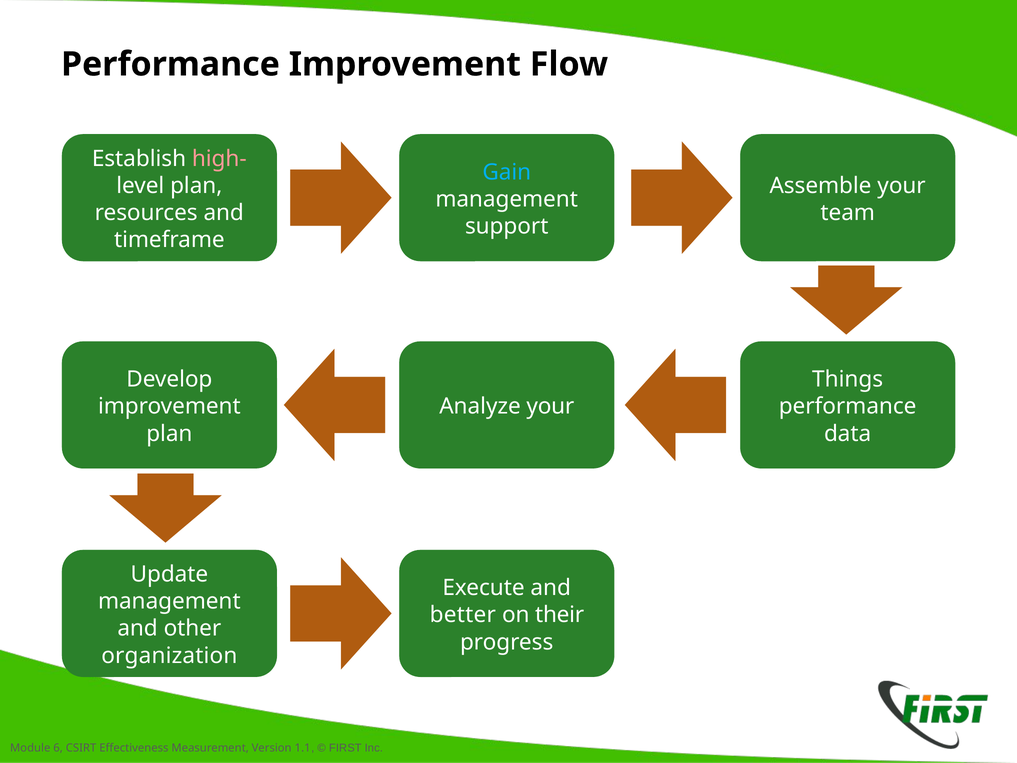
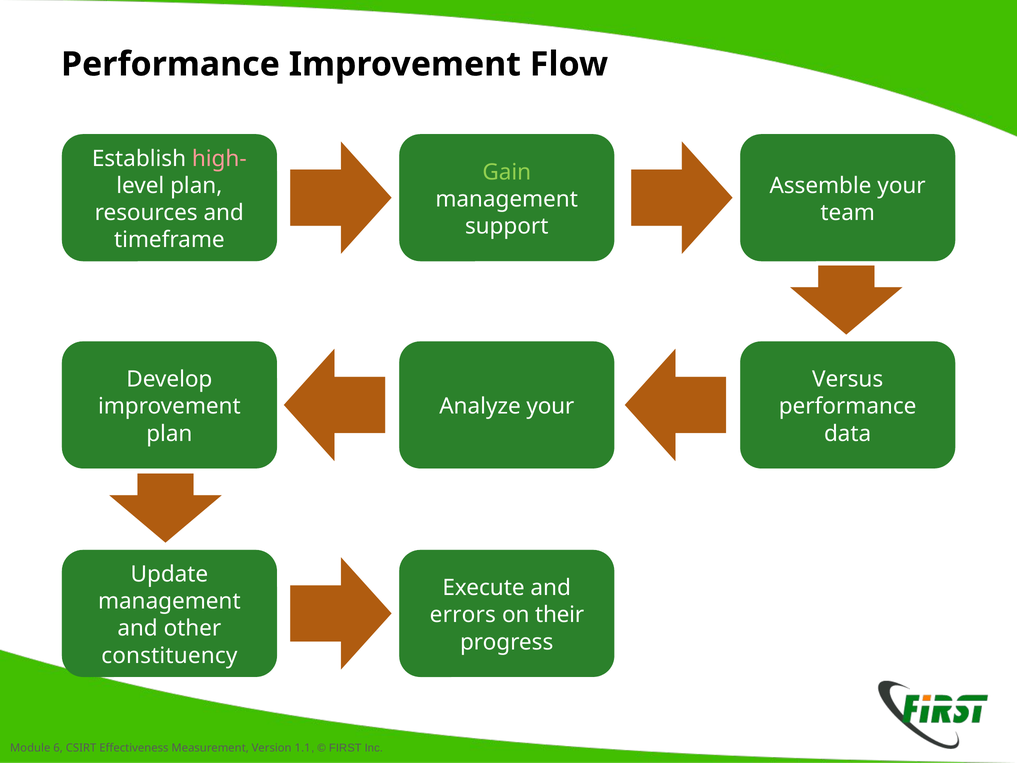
Gain colour: light blue -> light green
Things: Things -> Versus
better: better -> errors
organization: organization -> constituency
